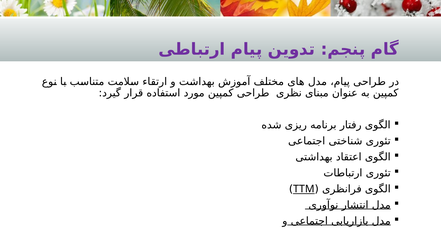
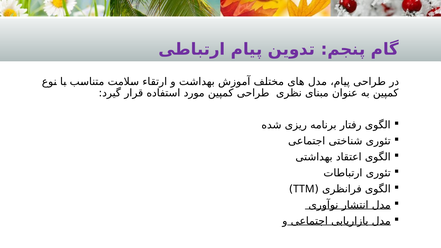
TTM underline: present -> none
